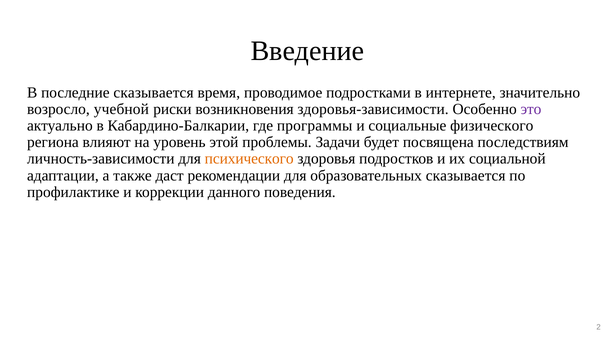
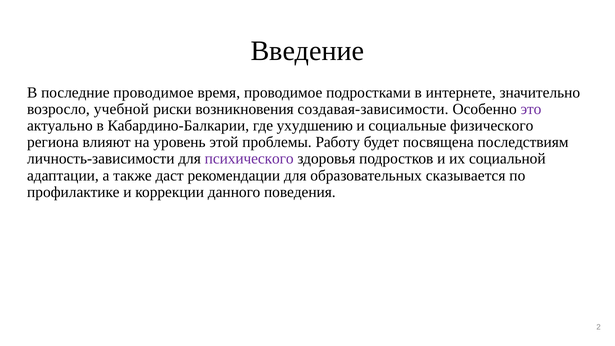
последние сказывается: сказывается -> проводимое
здоровья-зависимости: здоровья-зависимости -> создавая-зависимости
программы: программы -> ухудшению
Задачи: Задачи -> Работу
психического colour: orange -> purple
